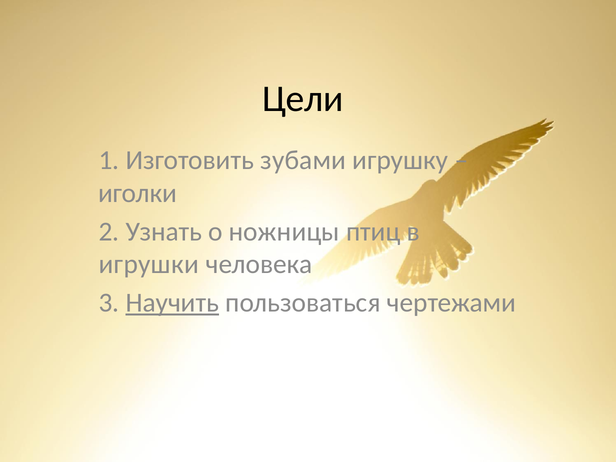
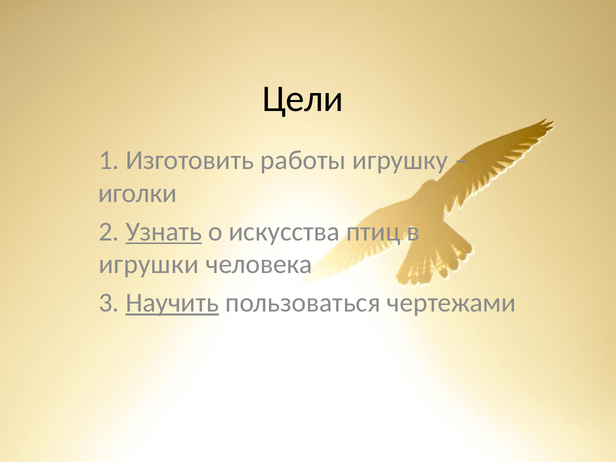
зубами: зубами -> работы
Узнать underline: none -> present
ножницы: ножницы -> искусства
